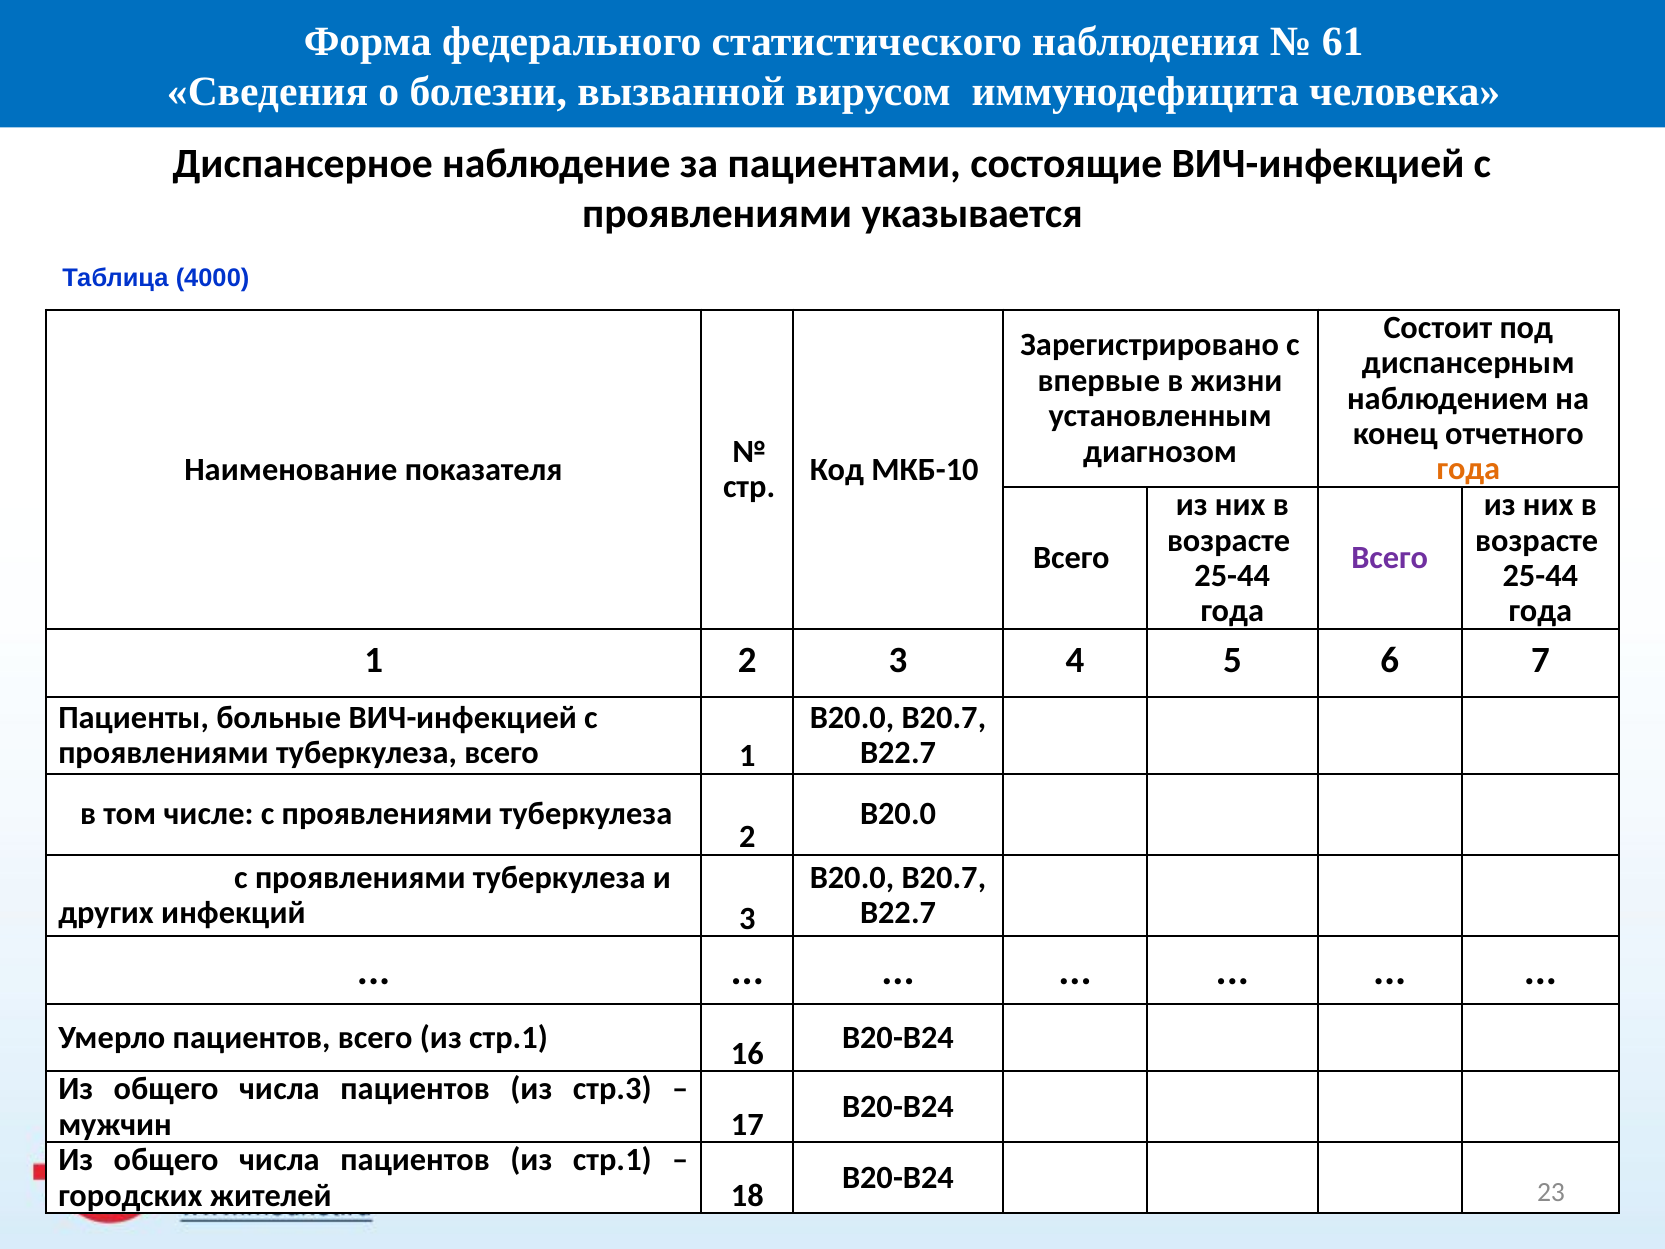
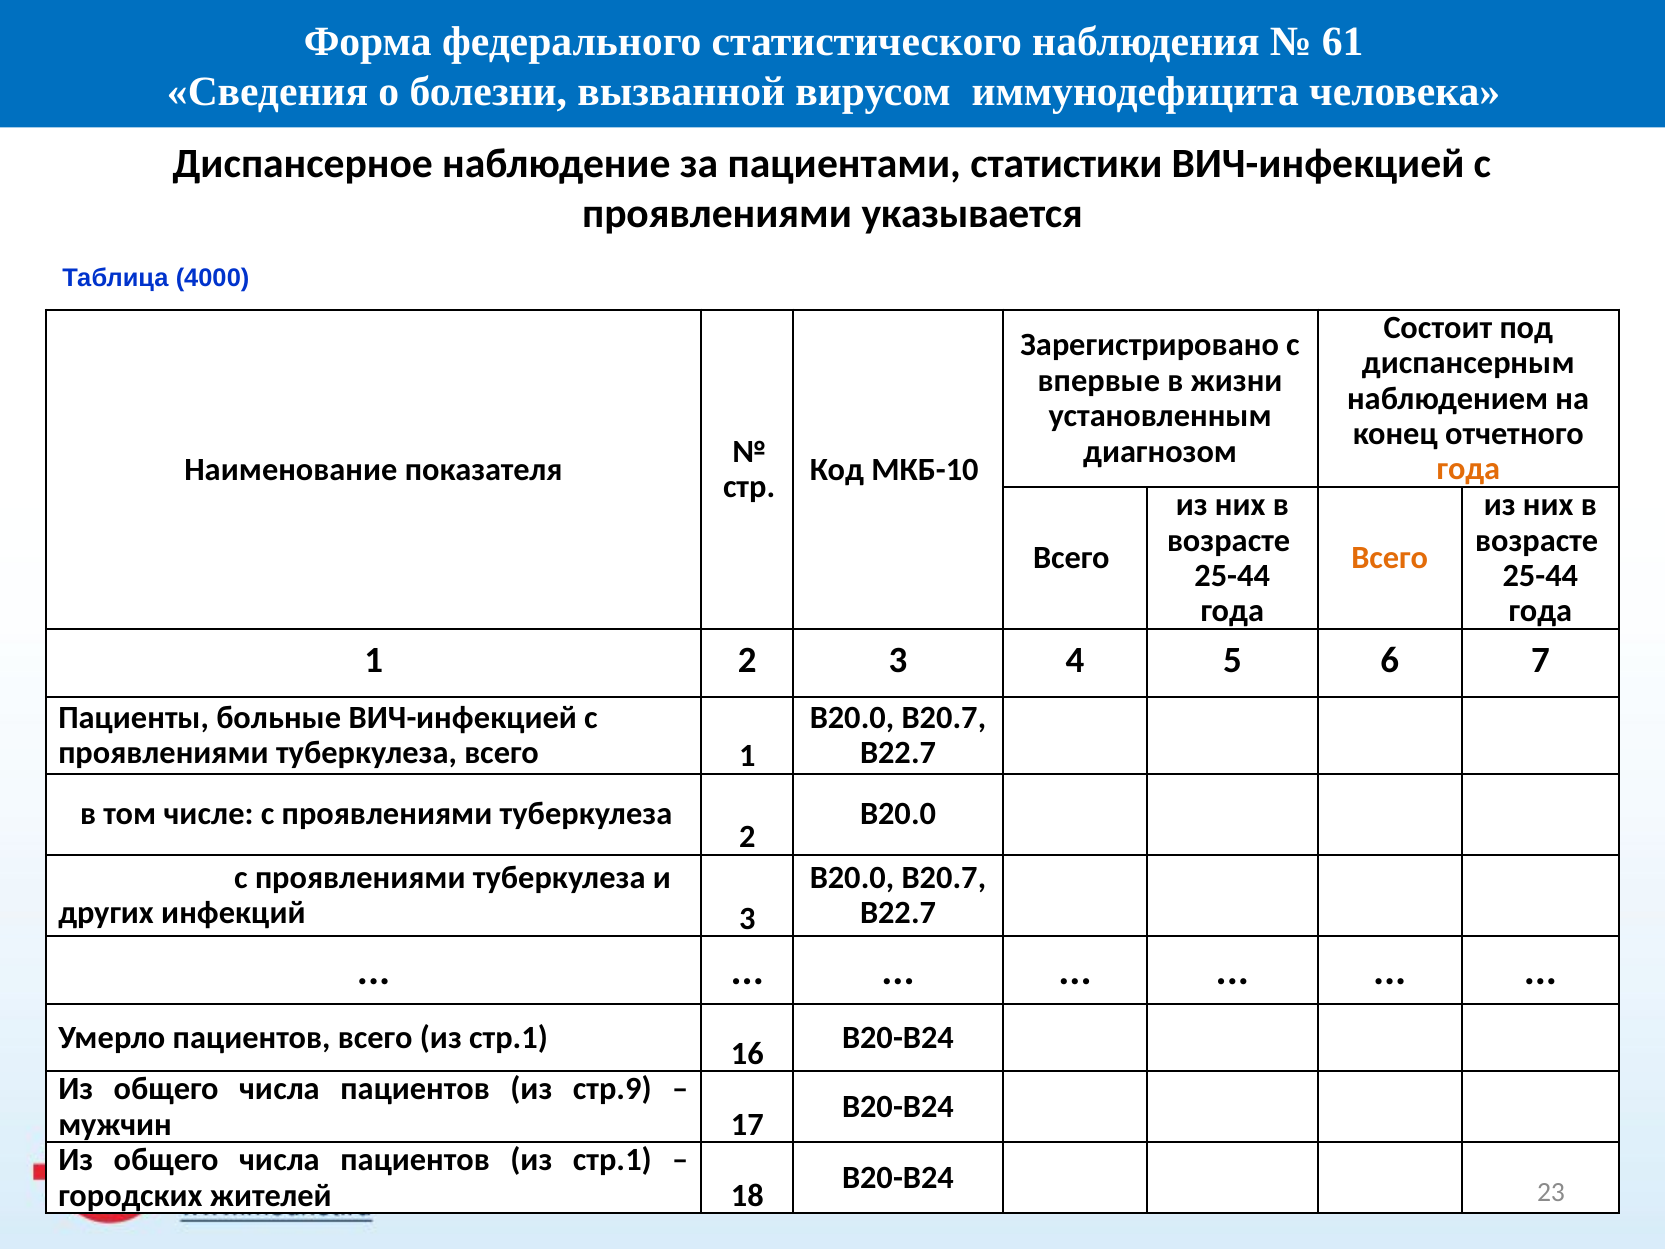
состоящие: состоящие -> статистики
Всего at (1390, 558) colour: purple -> orange
стр.3: стр.3 -> стр.9
